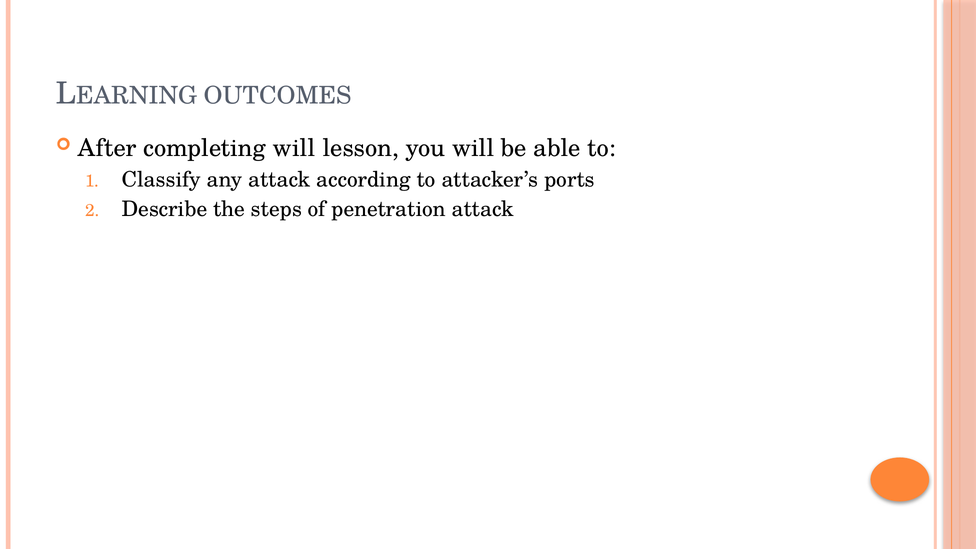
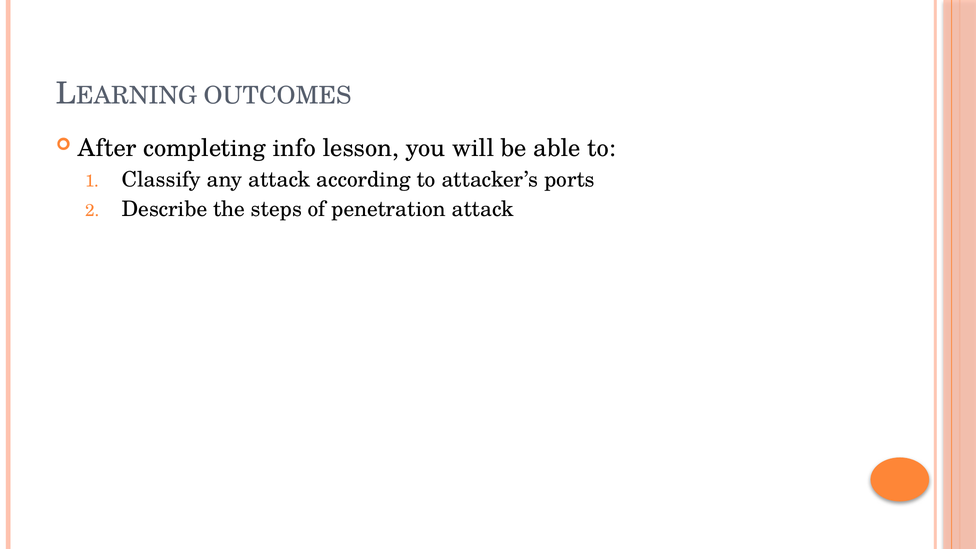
completing will: will -> info
